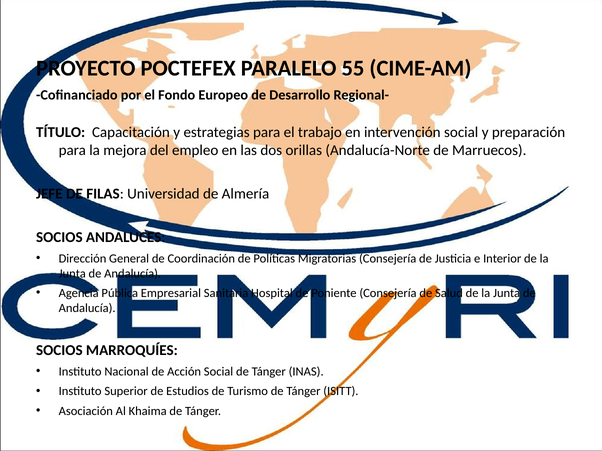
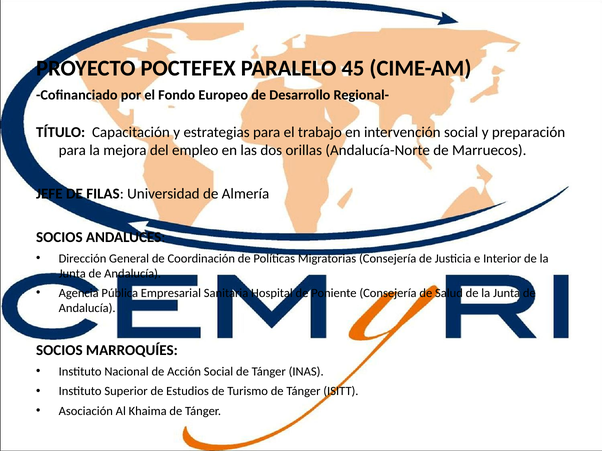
55: 55 -> 45
